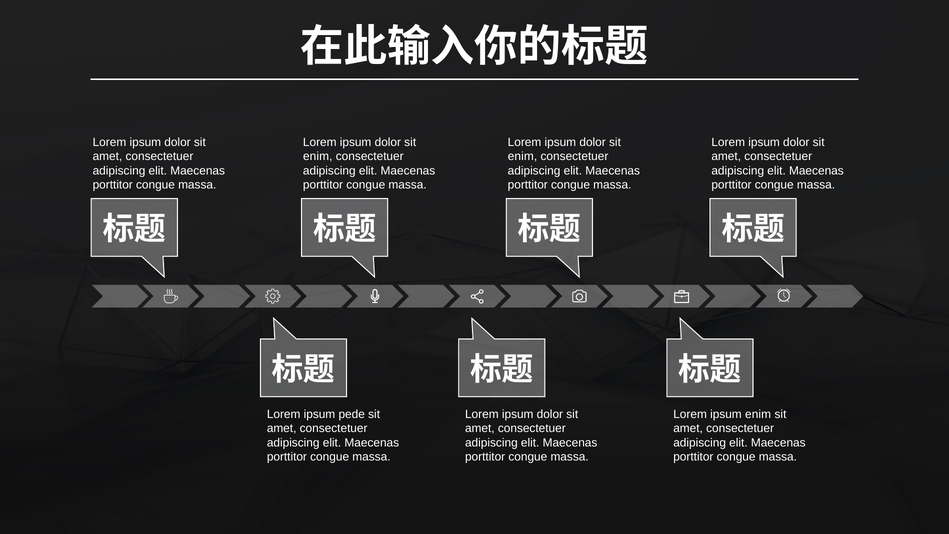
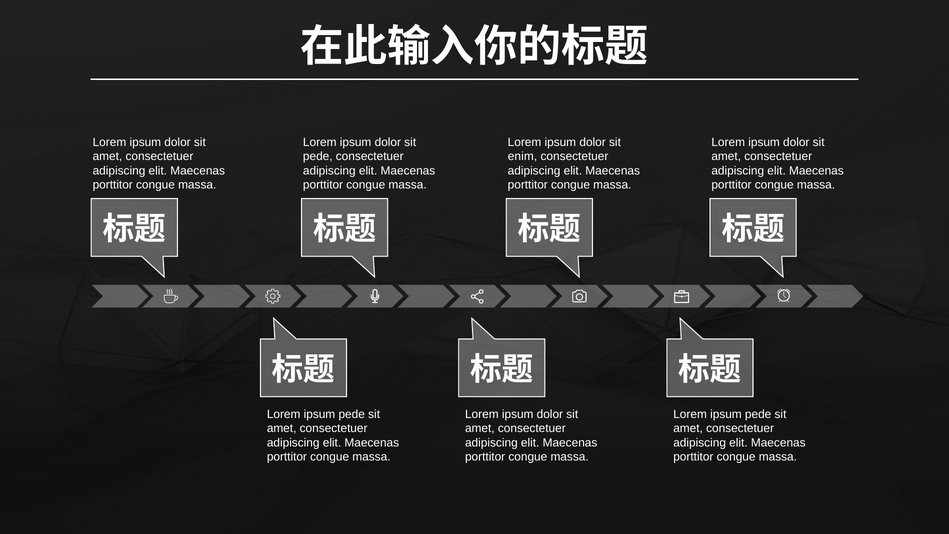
enim at (318, 156): enim -> pede
enim at (758, 414): enim -> pede
